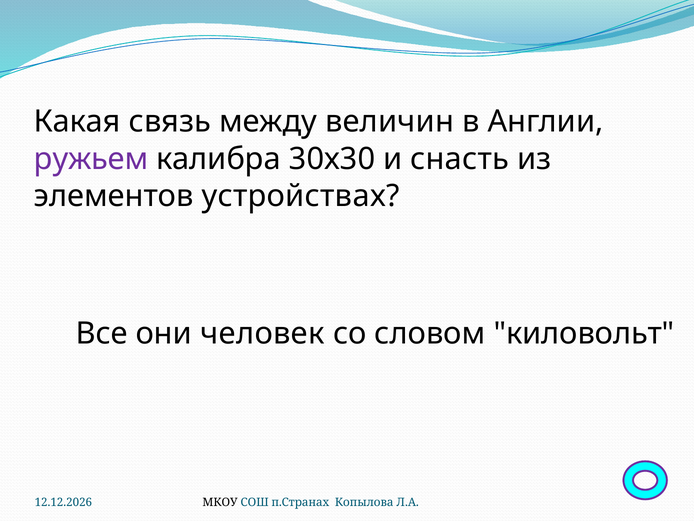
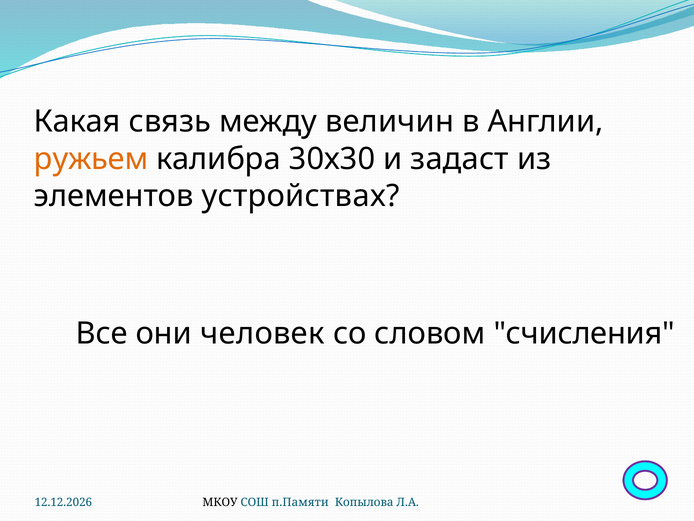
ружьем colour: purple -> orange
снасть: снасть -> задаст
киловольт: киловольт -> счисления
п.Странах: п.Странах -> п.Памяти
